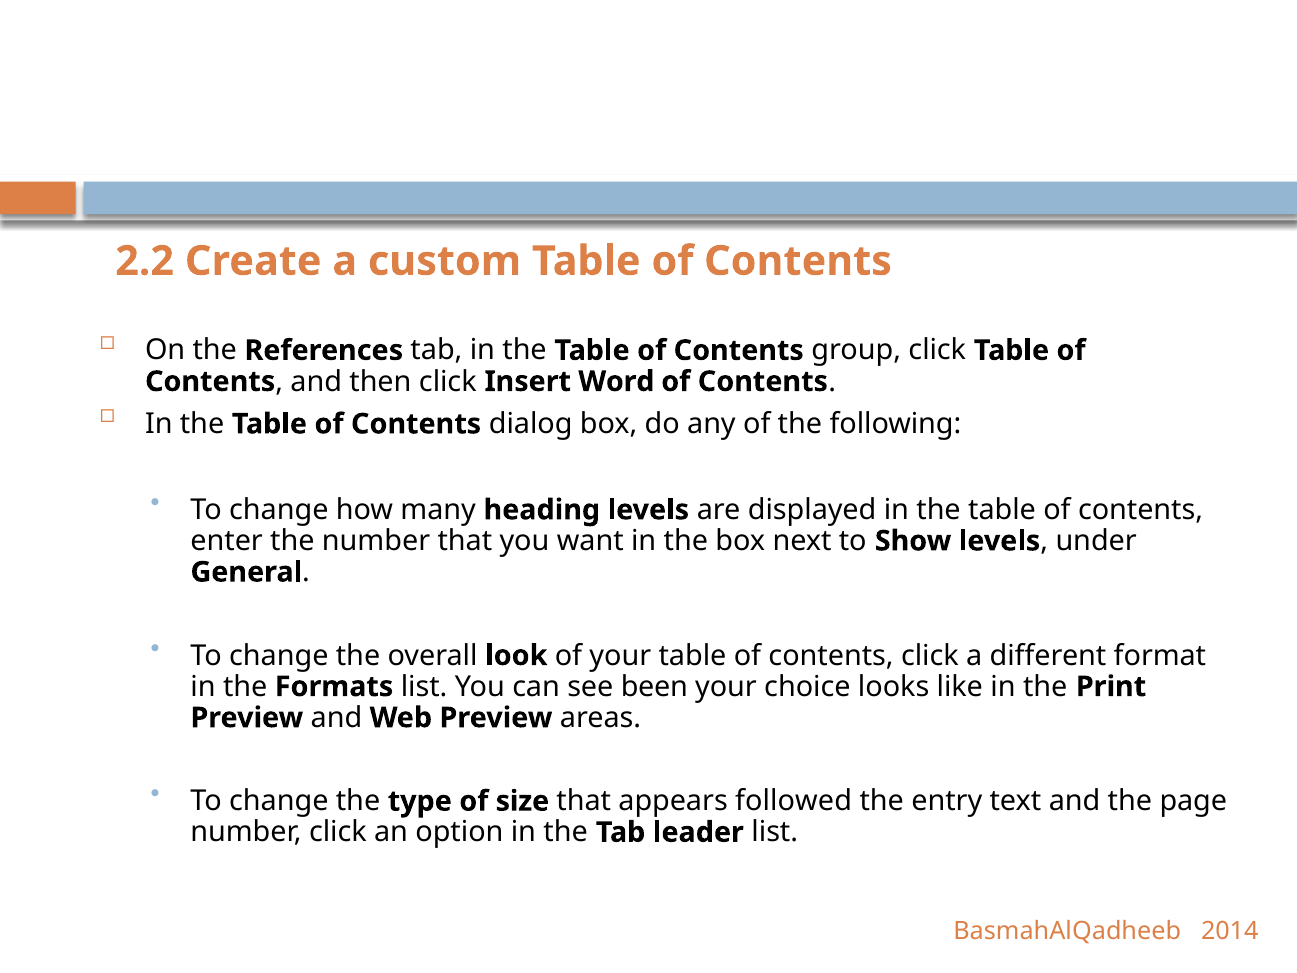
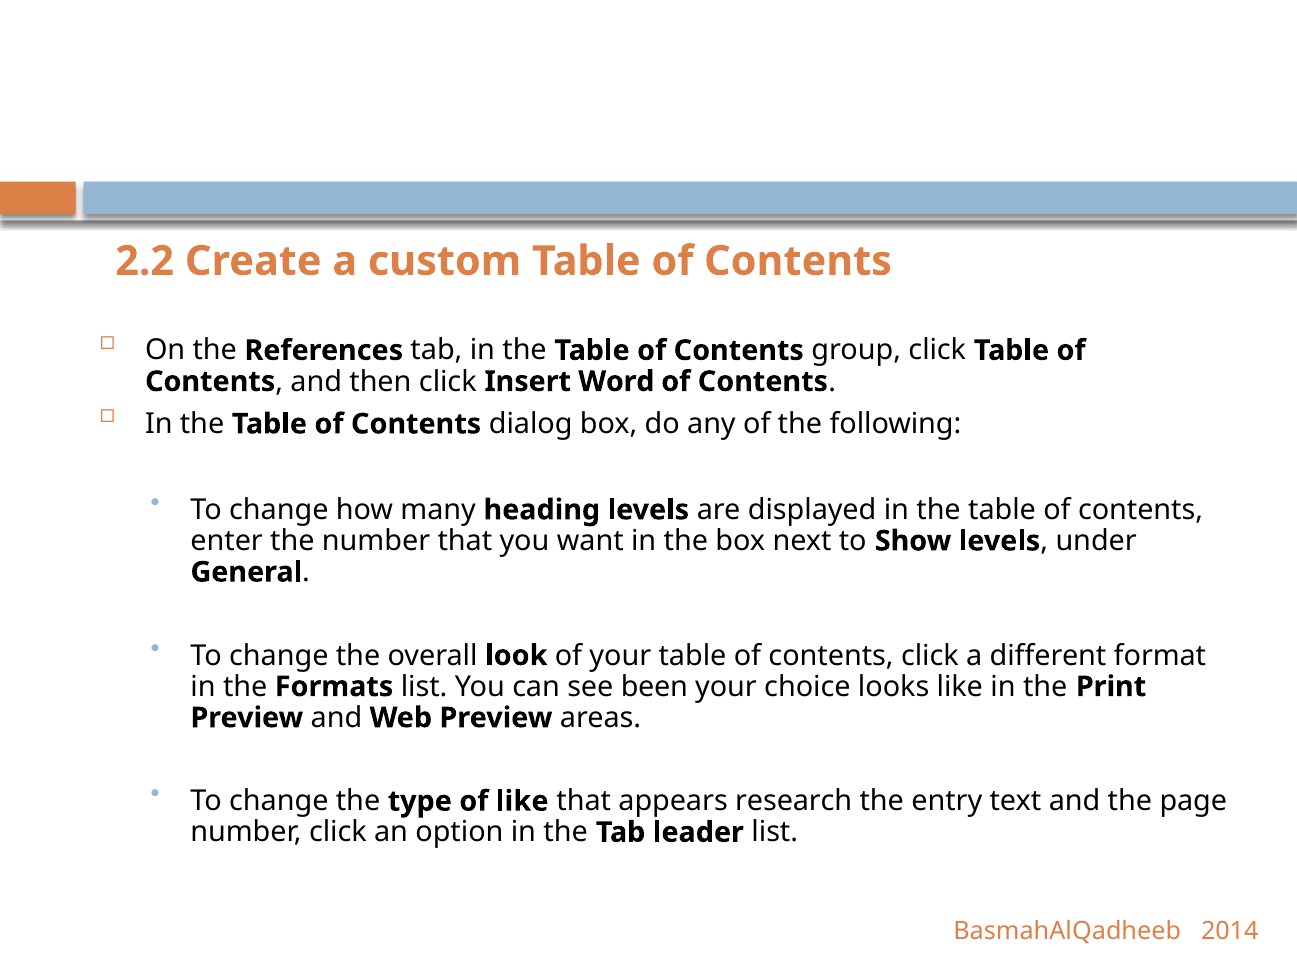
of size: size -> like
followed: followed -> research
